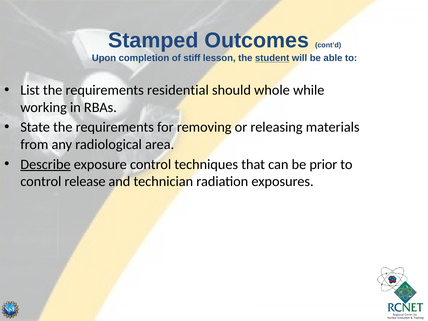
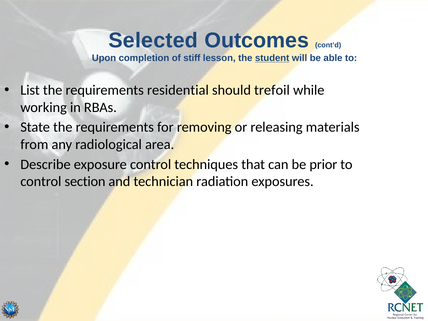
Stamped: Stamped -> Selected
whole: whole -> trefoil
Describe underline: present -> none
release: release -> section
